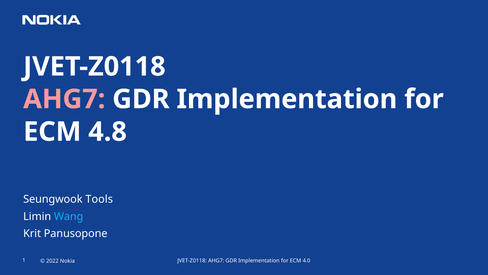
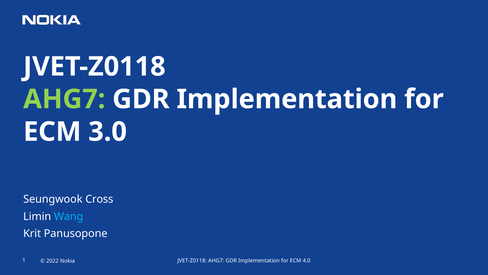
AHG7 at (64, 99) colour: pink -> light green
4.8: 4.8 -> 3.0
Tools: Tools -> Cross
